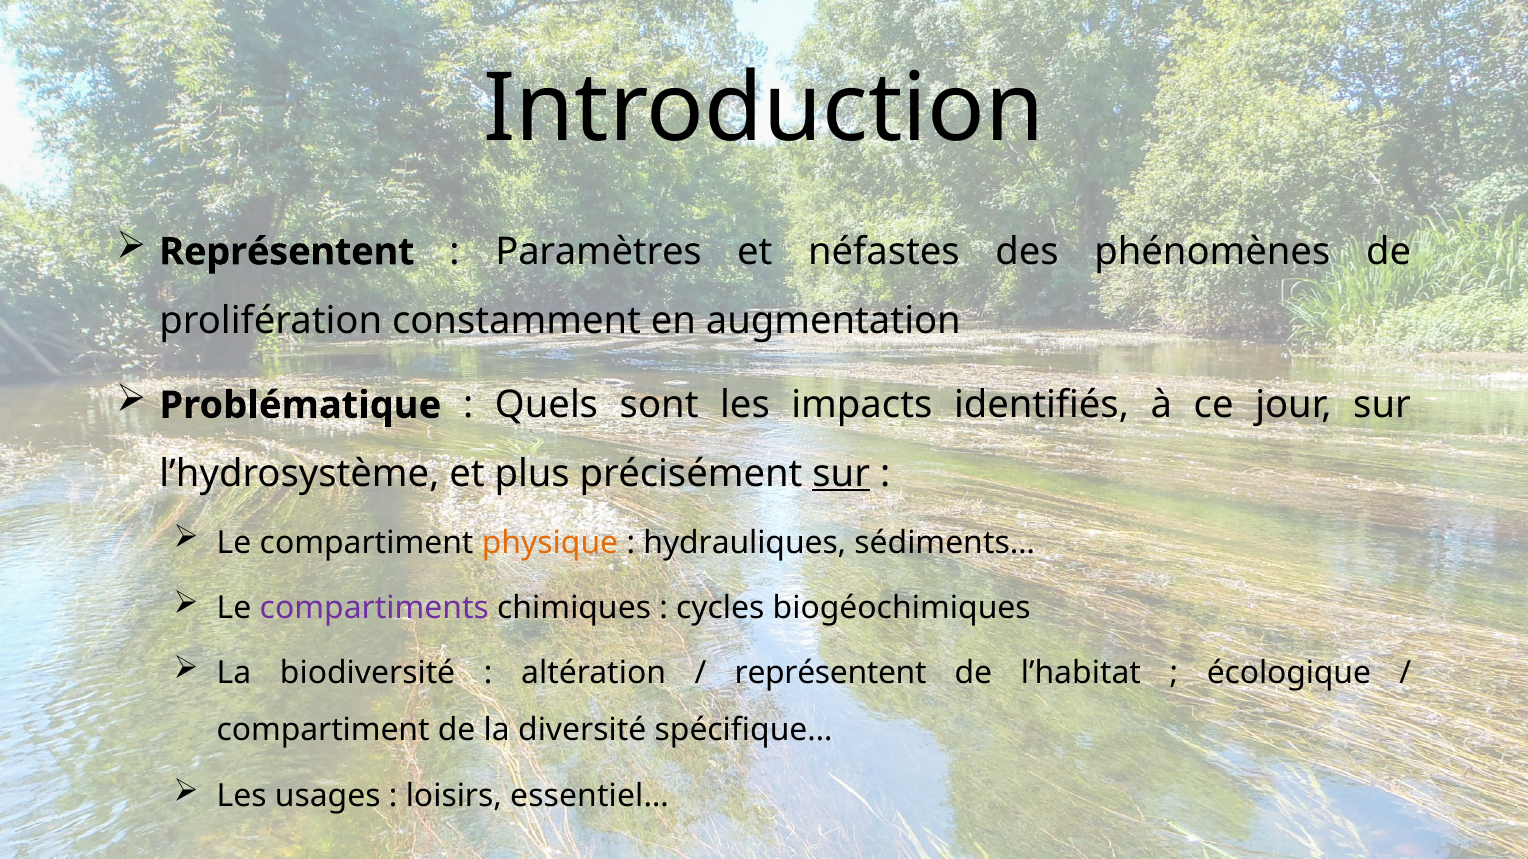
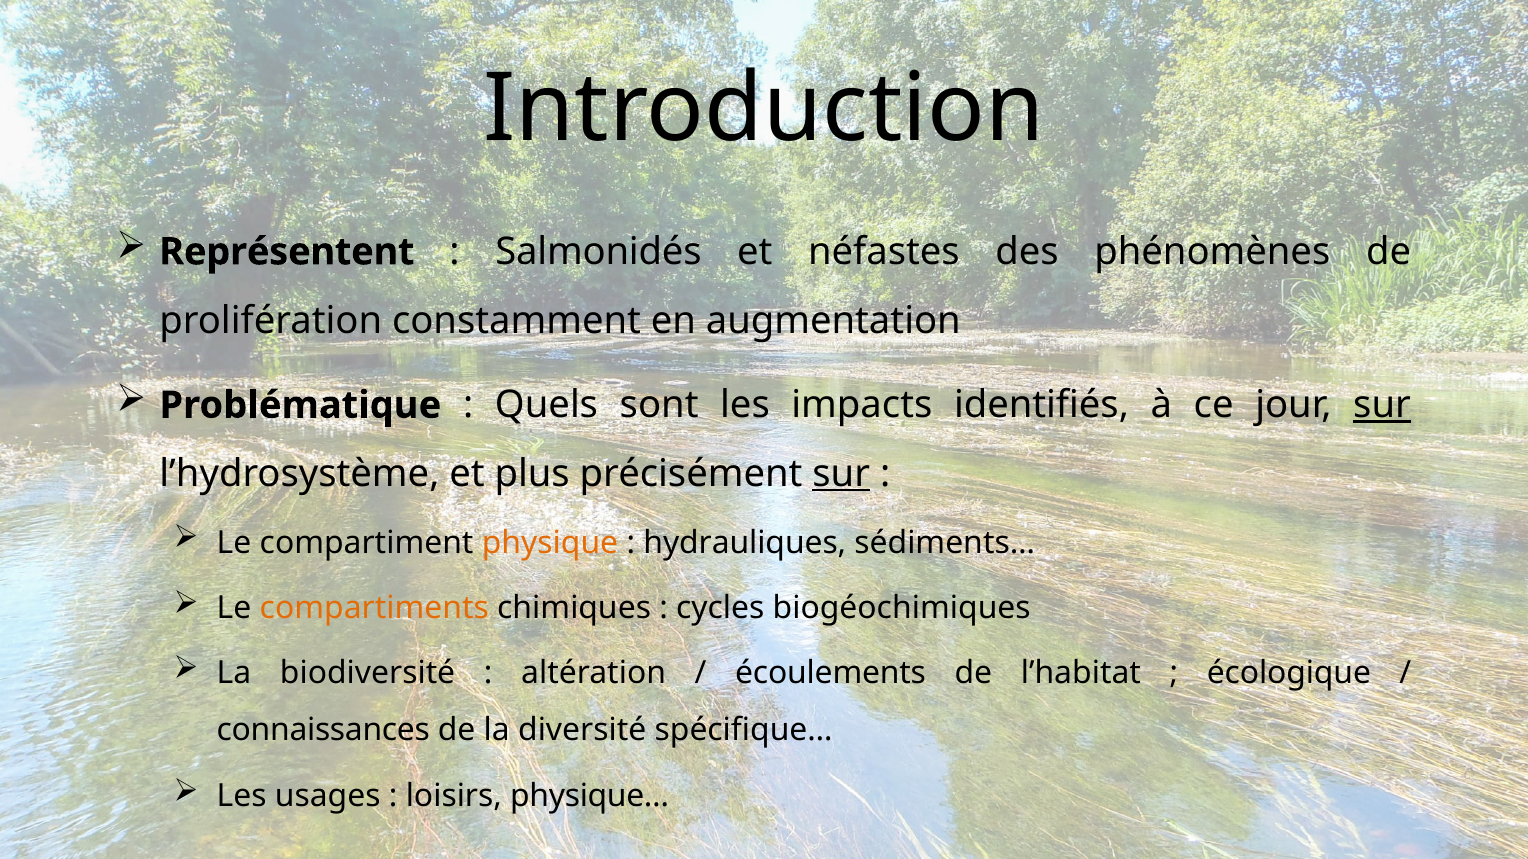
Paramètres: Paramètres -> Salmonidés
sur at (1382, 405) underline: none -> present
compartiments colour: purple -> orange
représentent at (831, 674): représentent -> écoulements
compartiment at (323, 731): compartiment -> connaissances
essentiel…: essentiel… -> physique…
